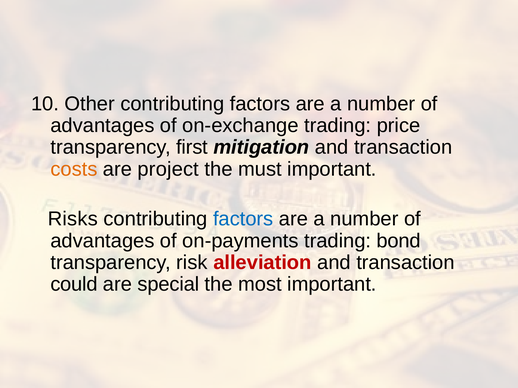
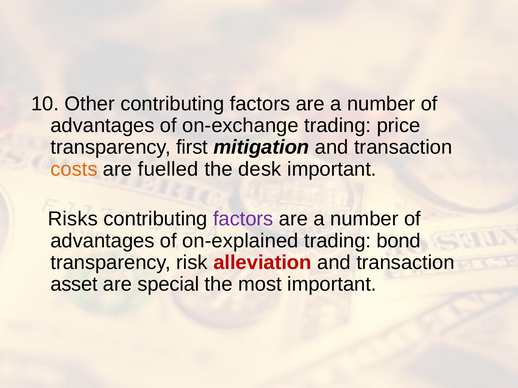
project: project -> fuelled
must: must -> desk
factors at (243, 219) colour: blue -> purple
on-payments: on-payments -> on-explained
could: could -> asset
